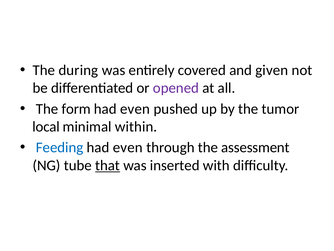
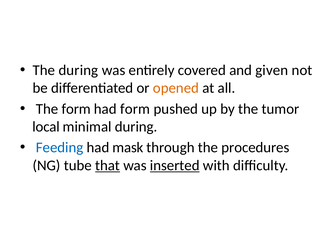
opened colour: purple -> orange
even at (135, 109): even -> form
minimal within: within -> during
even at (128, 147): even -> mask
assessment: assessment -> procedures
inserted underline: none -> present
